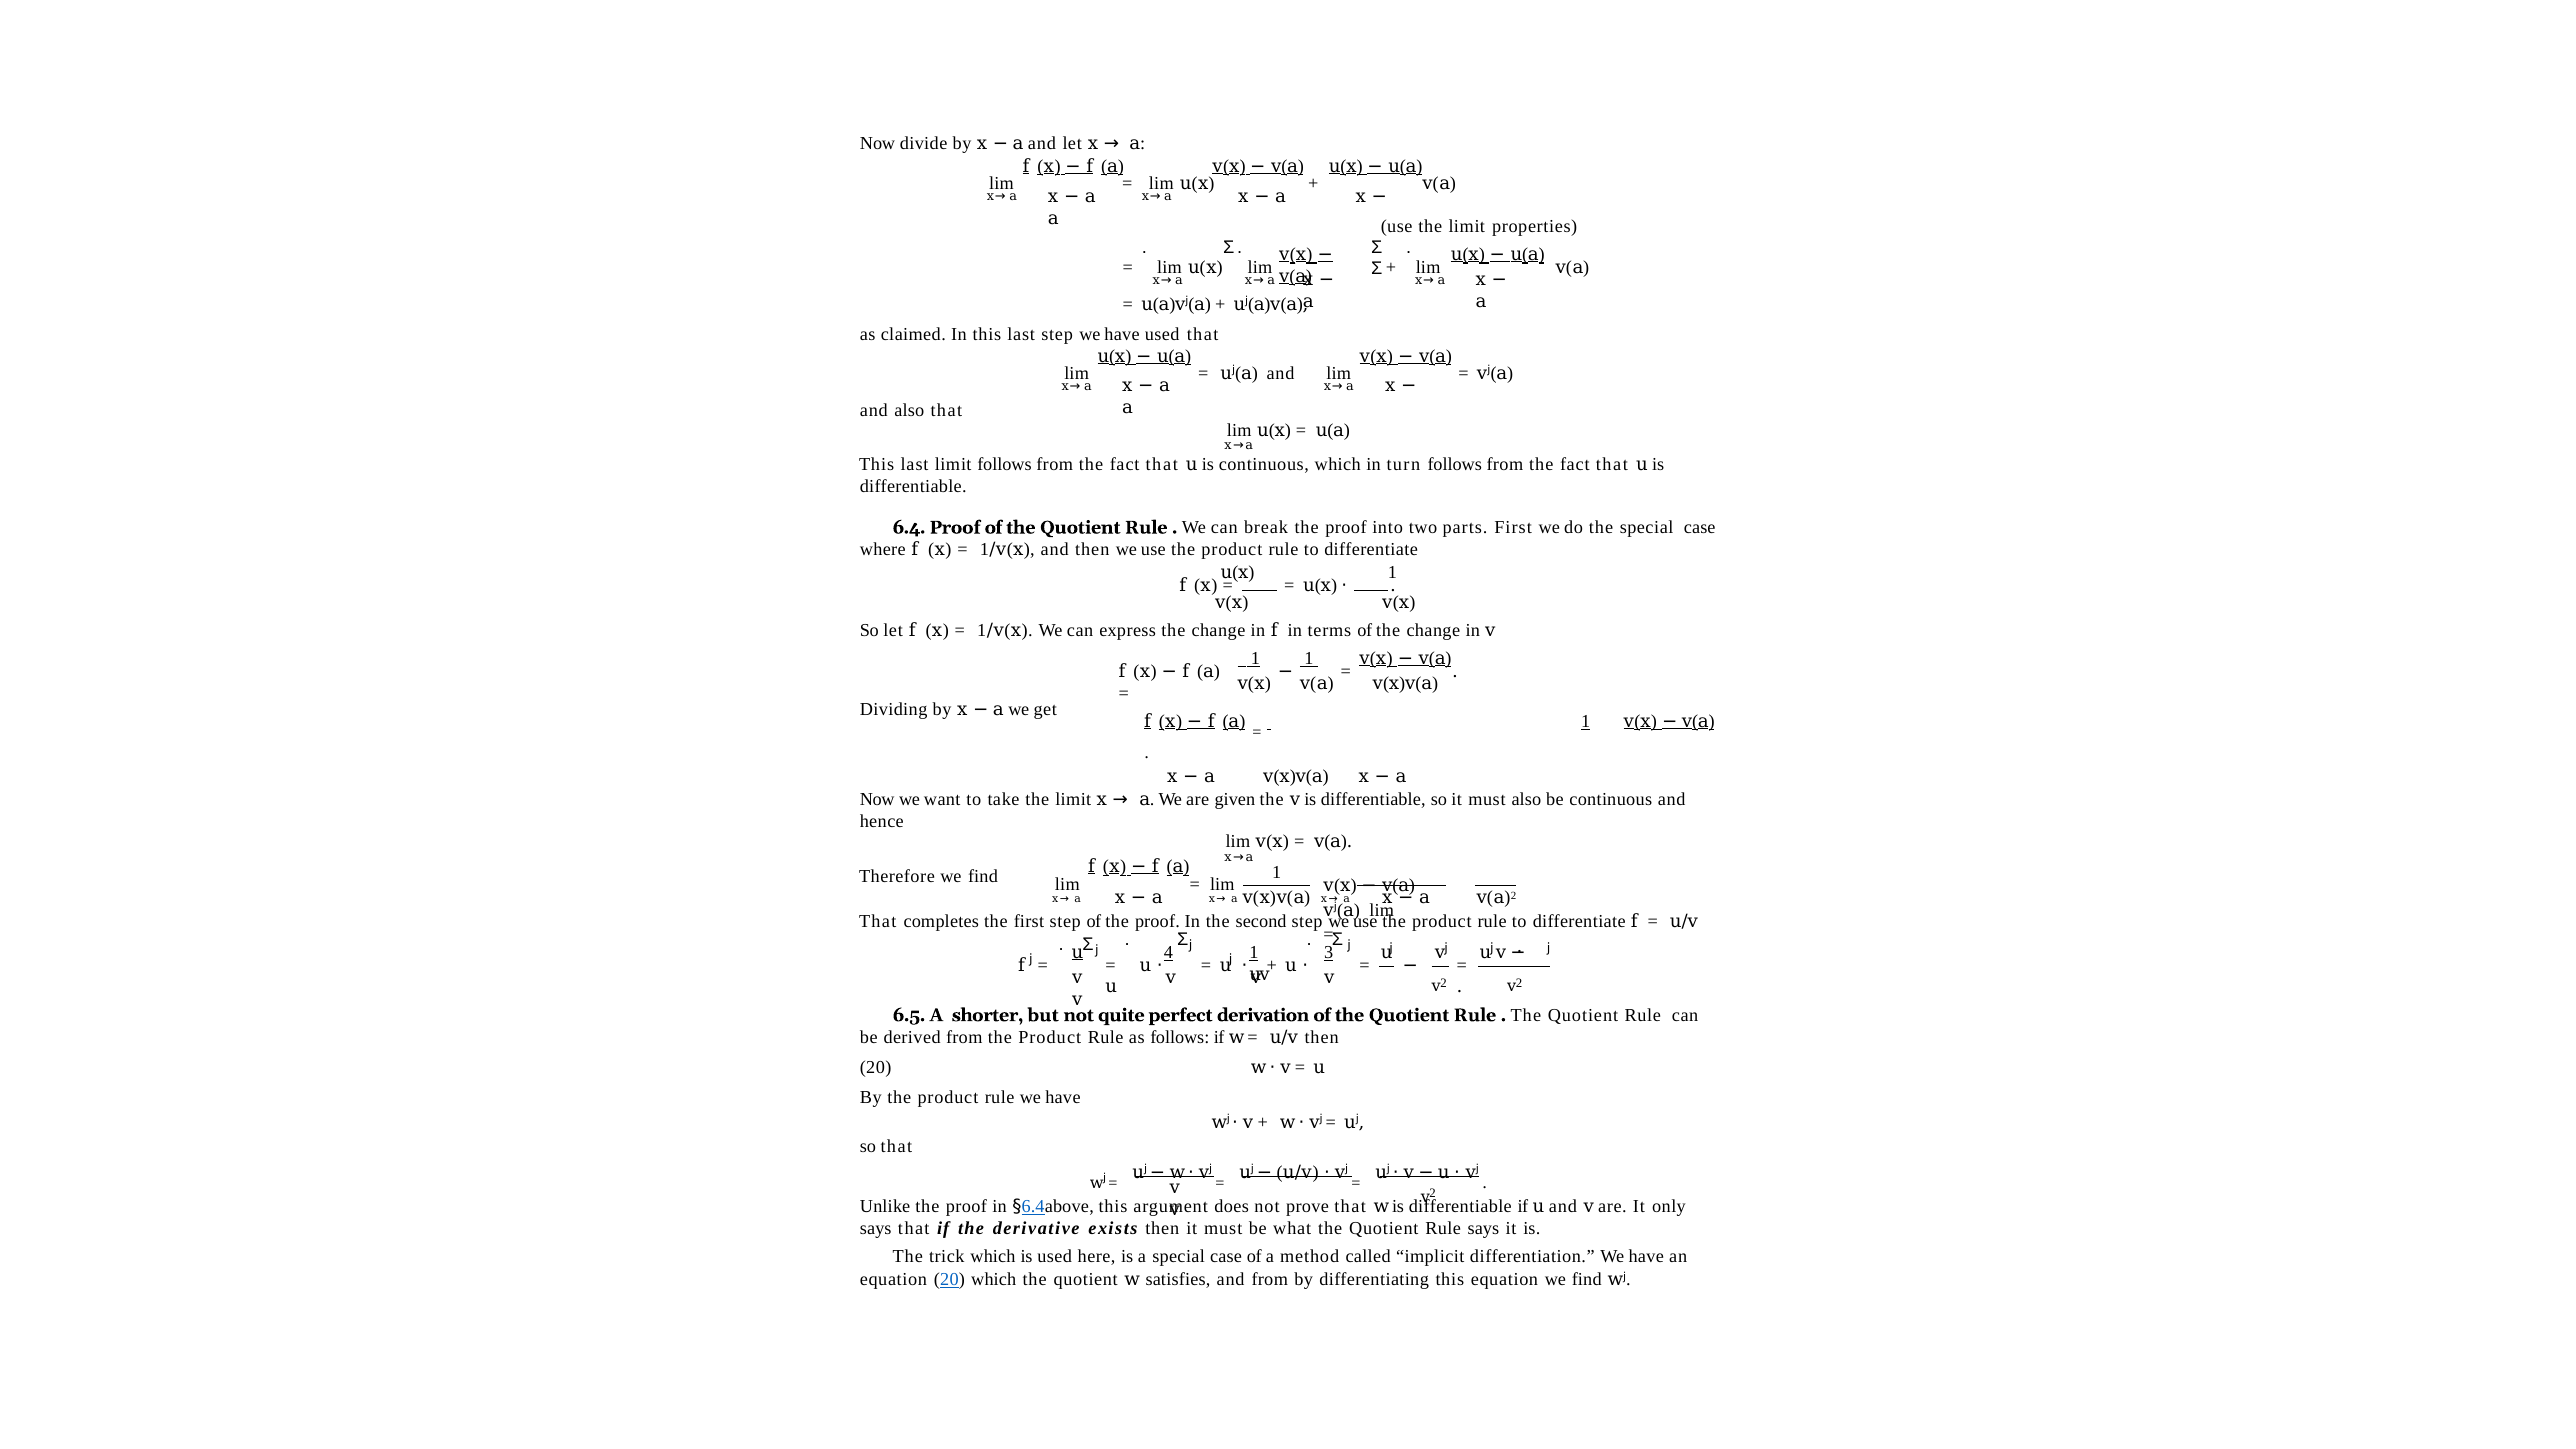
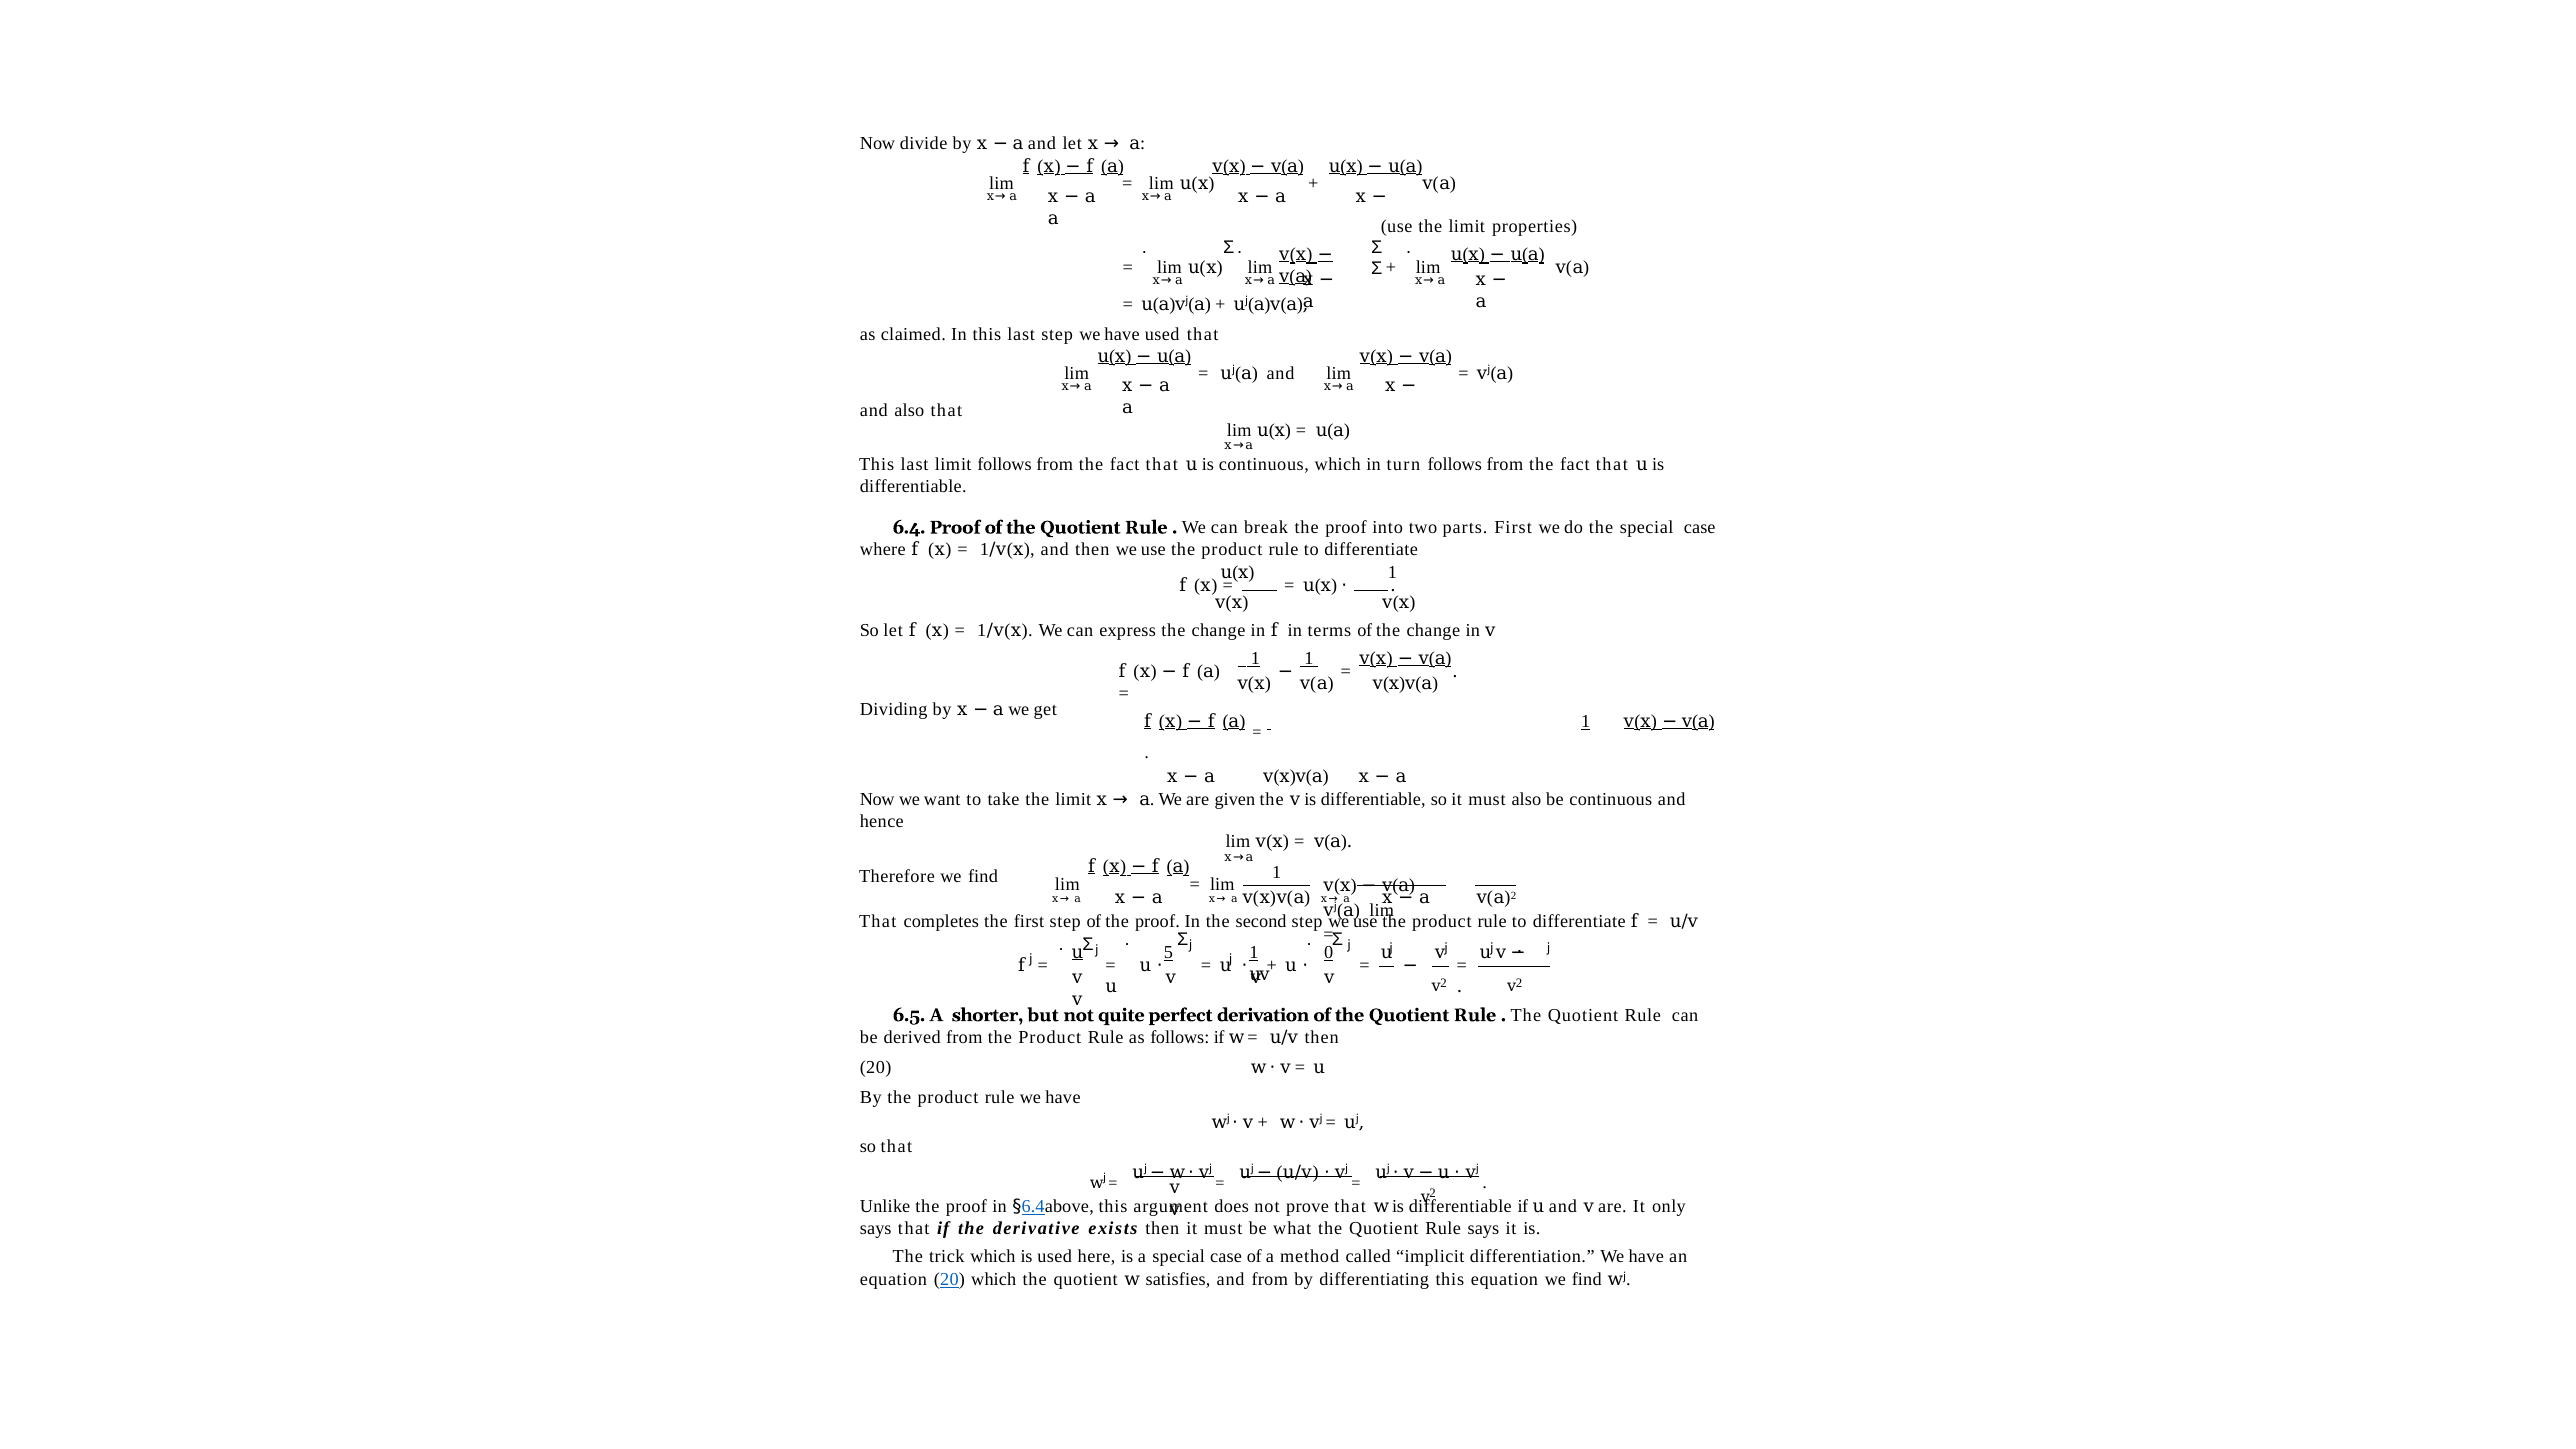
4: 4 -> 5
1 3: 3 -> 0
